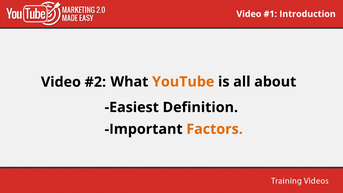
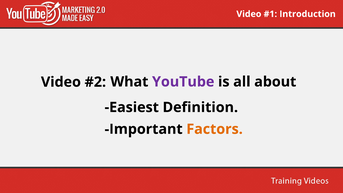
YouTube colour: orange -> purple
